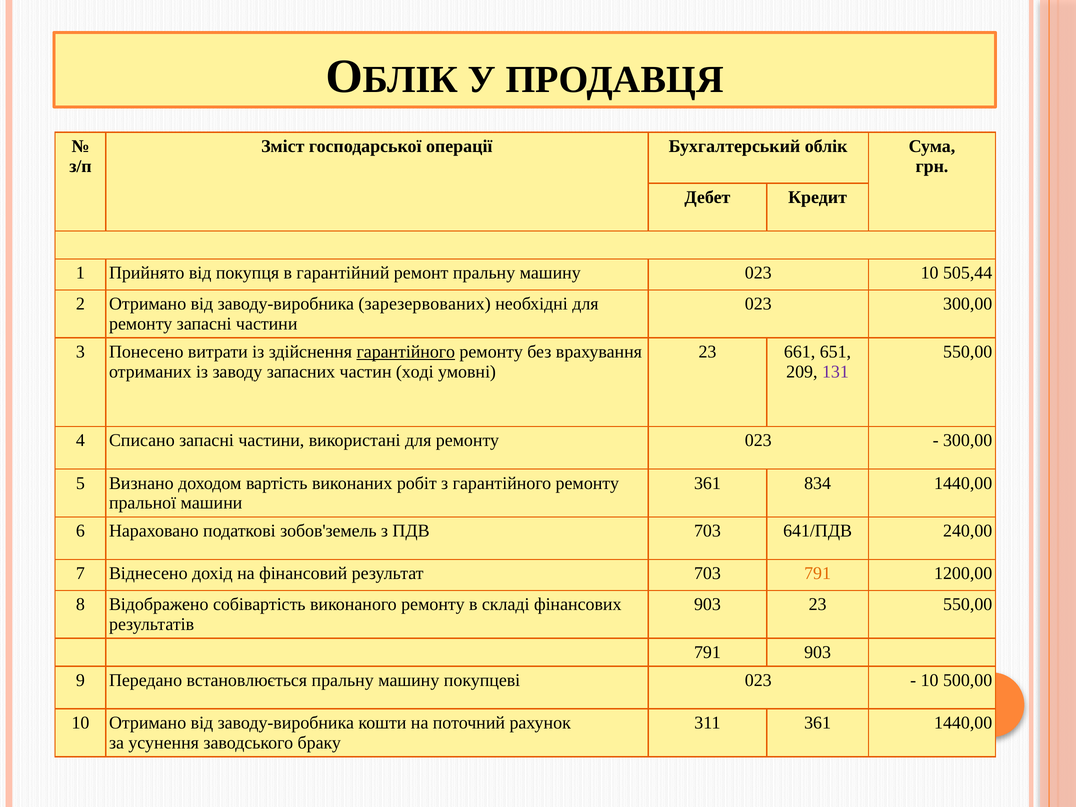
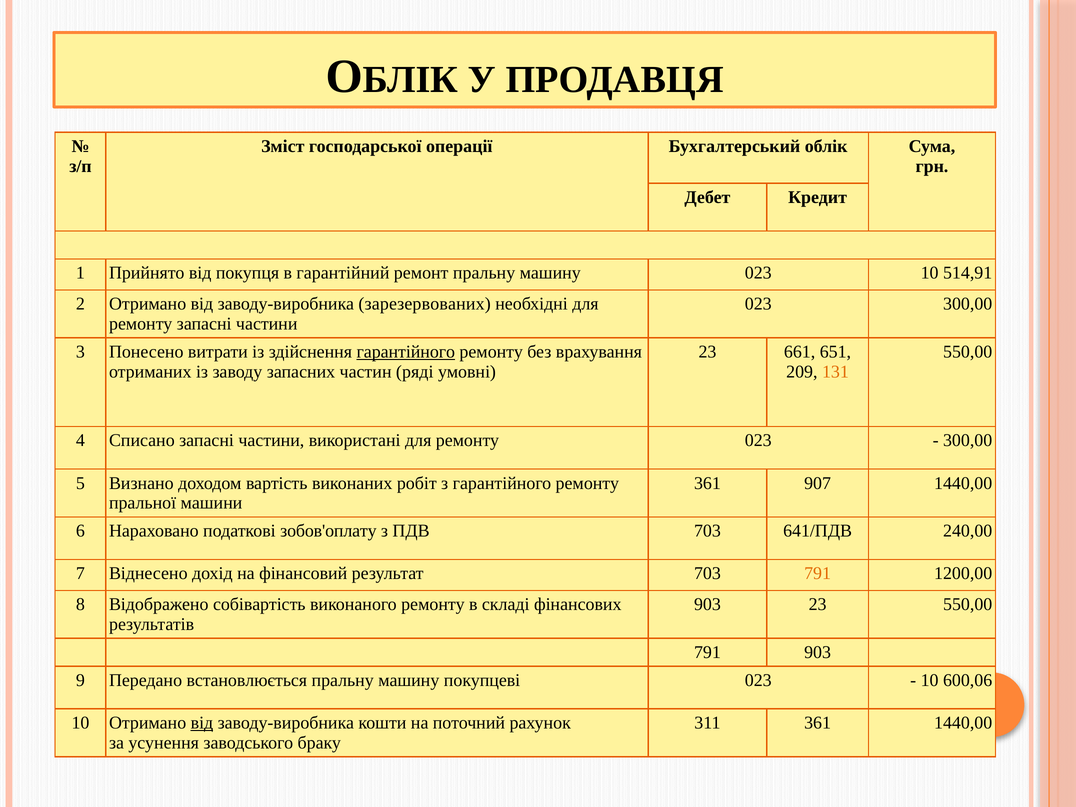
505,44: 505,44 -> 514,91
ході: ході -> ряді
131 colour: purple -> orange
834: 834 -> 907
зобов'земель: зобов'земель -> зобов'оплату
500,00: 500,00 -> 600,06
від at (202, 723) underline: none -> present
